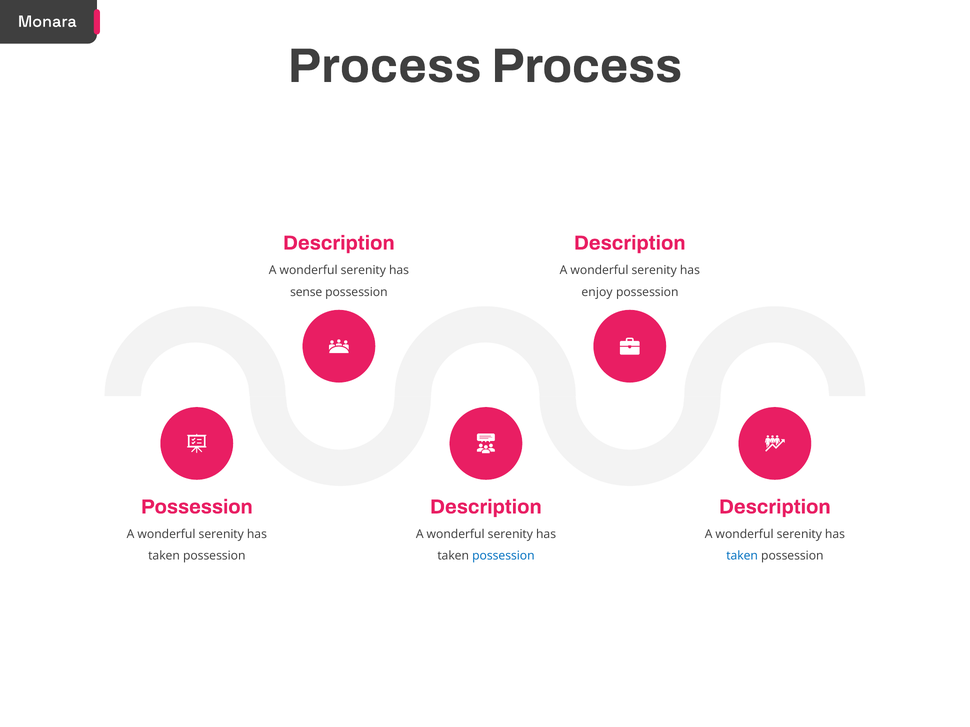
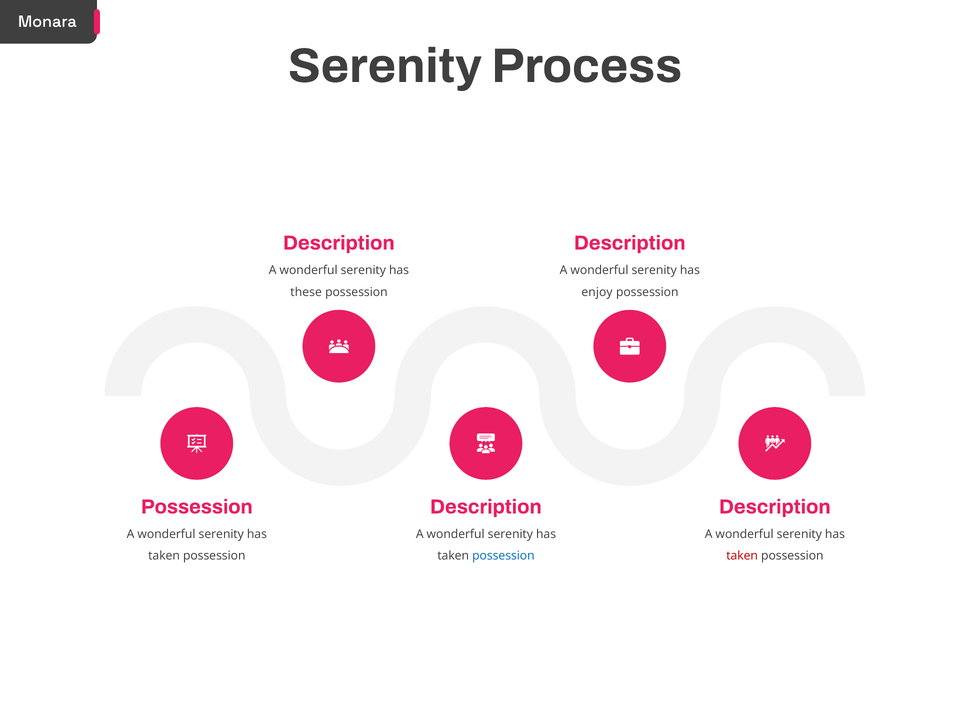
Process at (385, 66): Process -> Serenity
sense: sense -> these
taken at (742, 556) colour: blue -> red
